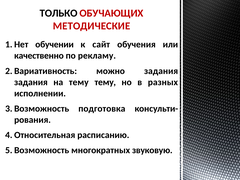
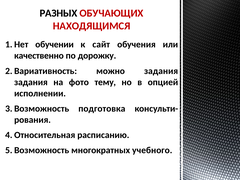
ТОЛЬКО: ТОЛЬКО -> РАЗНЫХ
МЕТОДИЧЕСКИЕ: МЕТОДИЧЕСКИЕ -> НАХОДЯЩИМСЯ
рекламу: рекламу -> дорожку
на тему: тему -> фото
разных: разных -> опцией
звуковую: звуковую -> учебного
